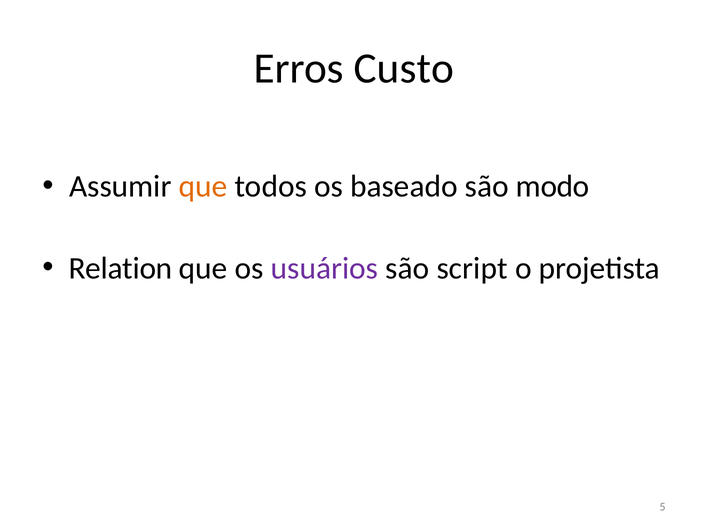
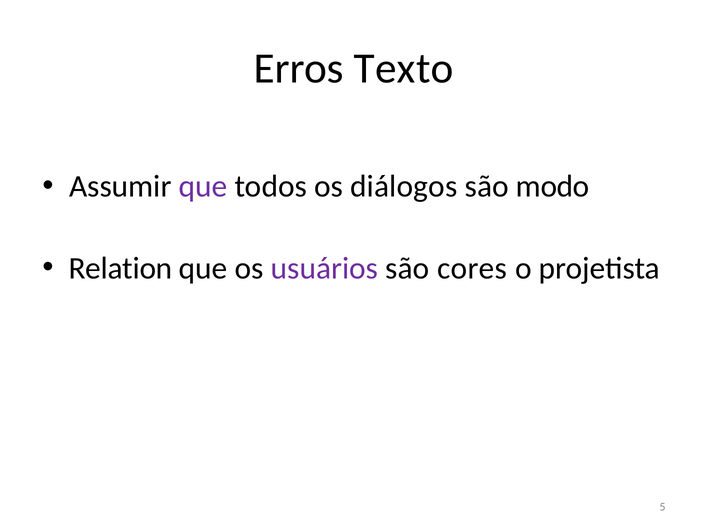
Custo: Custo -> Texto
que at (203, 186) colour: orange -> purple
baseado: baseado -> diálogos
script: script -> cores
